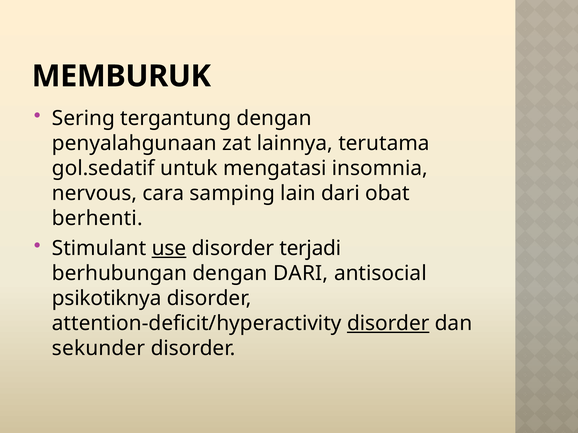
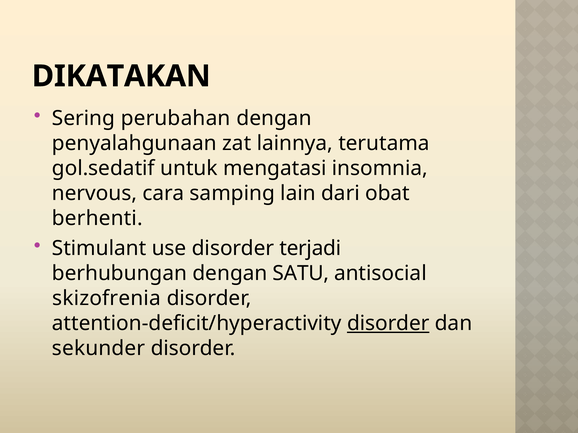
MEMBURUK: MEMBURUK -> DIKATAKAN
tergantung: tergantung -> perubahan
use underline: present -> none
dengan DARI: DARI -> SATU
psikotiknya: psikotiknya -> skizofrenia
